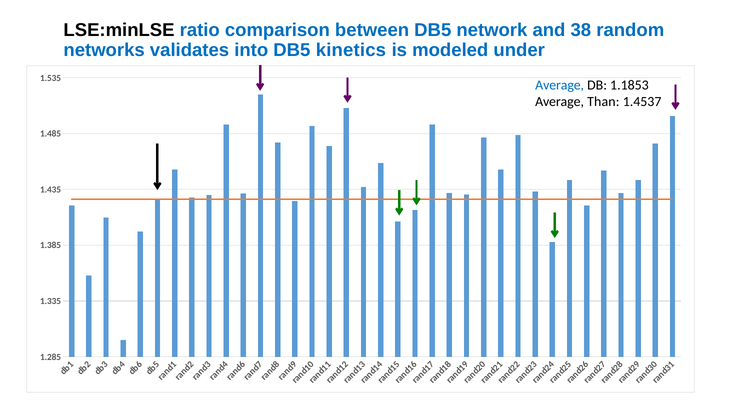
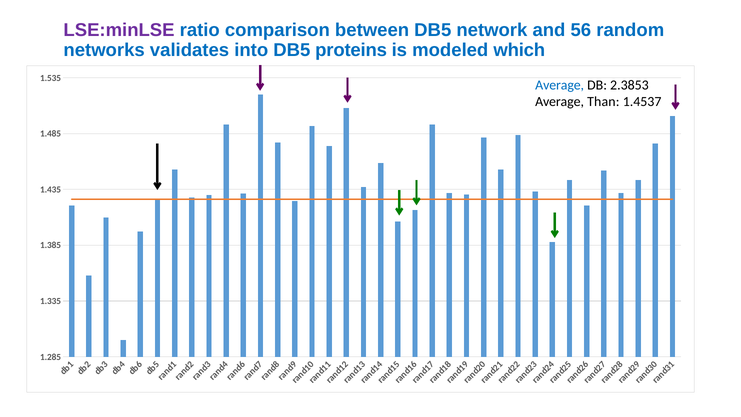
LSE:minLSE colour: black -> purple
38: 38 -> 56
kinetics: kinetics -> proteins
under: under -> which
1.1853: 1.1853 -> 2.3853
